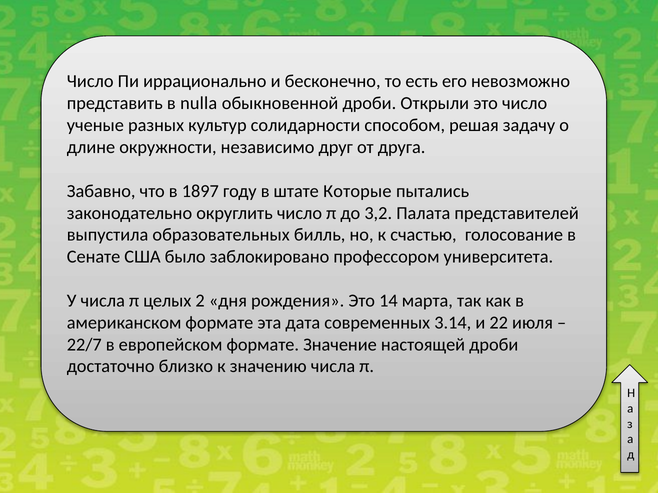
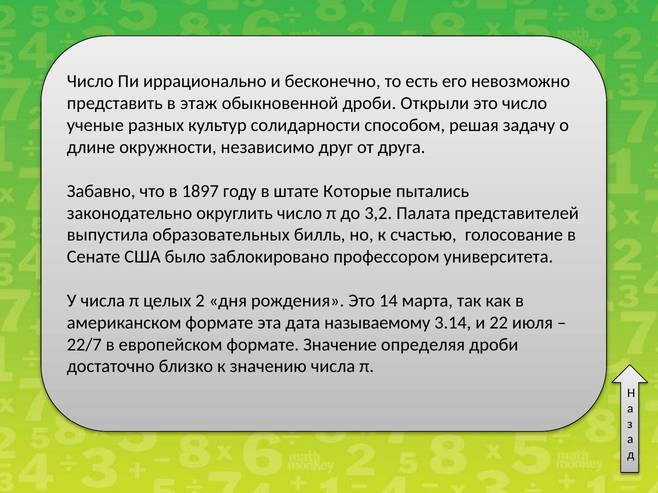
nulla: nulla -> этаж
современных: современных -> называемому
настоящей: настоящей -> определяя
